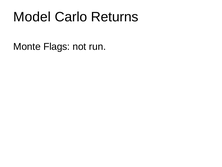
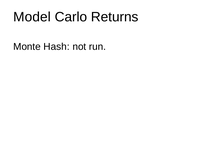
Flags: Flags -> Hash
